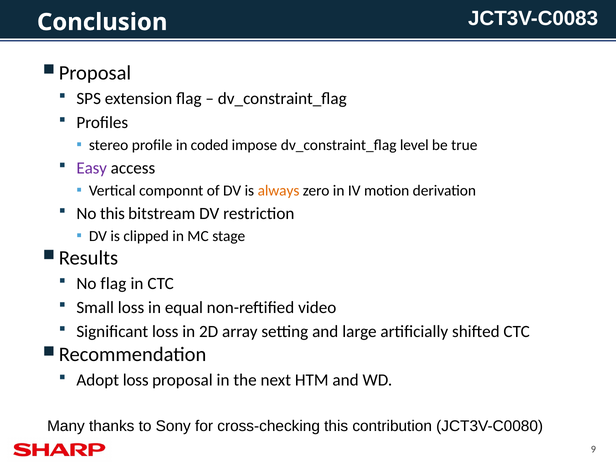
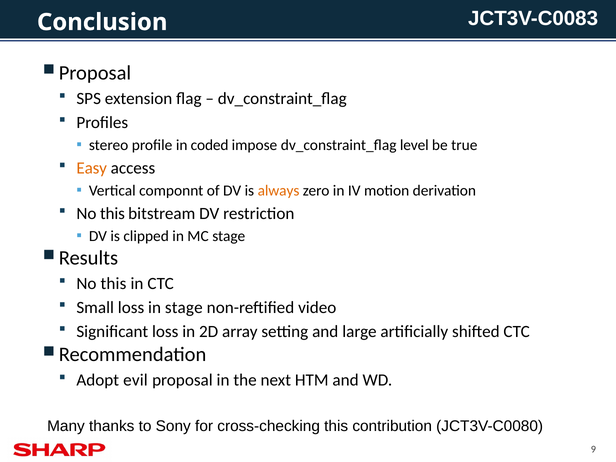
Easy colour: purple -> orange
flag at (113, 284): flag -> this
in equal: equal -> stage
Adopt loss: loss -> evil
